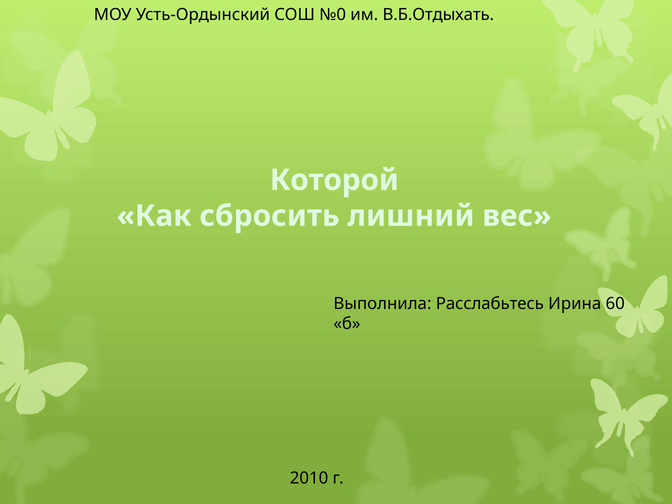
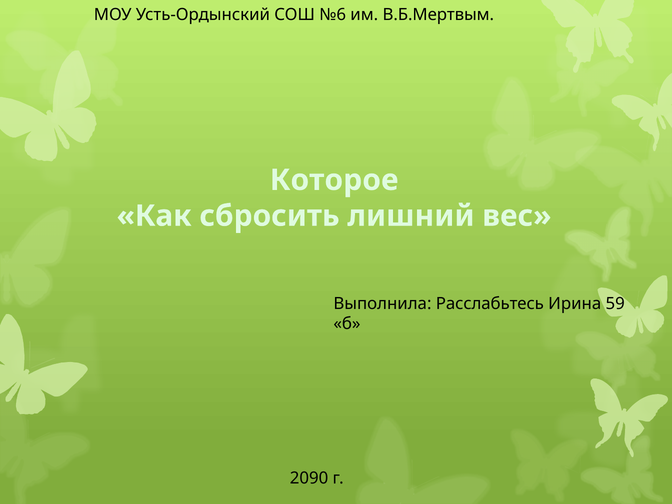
№0: №0 -> №6
В.Б.Отдыхать: В.Б.Отдыхать -> В.Б.Мертвым
Которой: Которой -> Которое
60: 60 -> 59
2010: 2010 -> 2090
